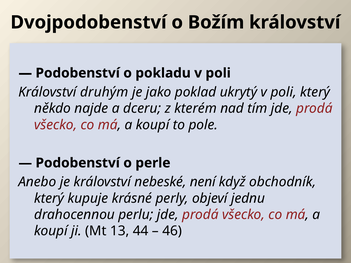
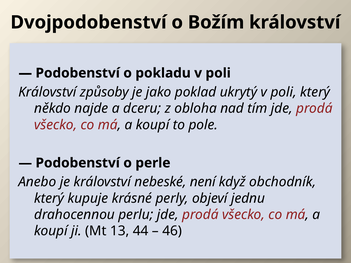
druhým: druhým -> způsoby
kterém: kterém -> obloha
